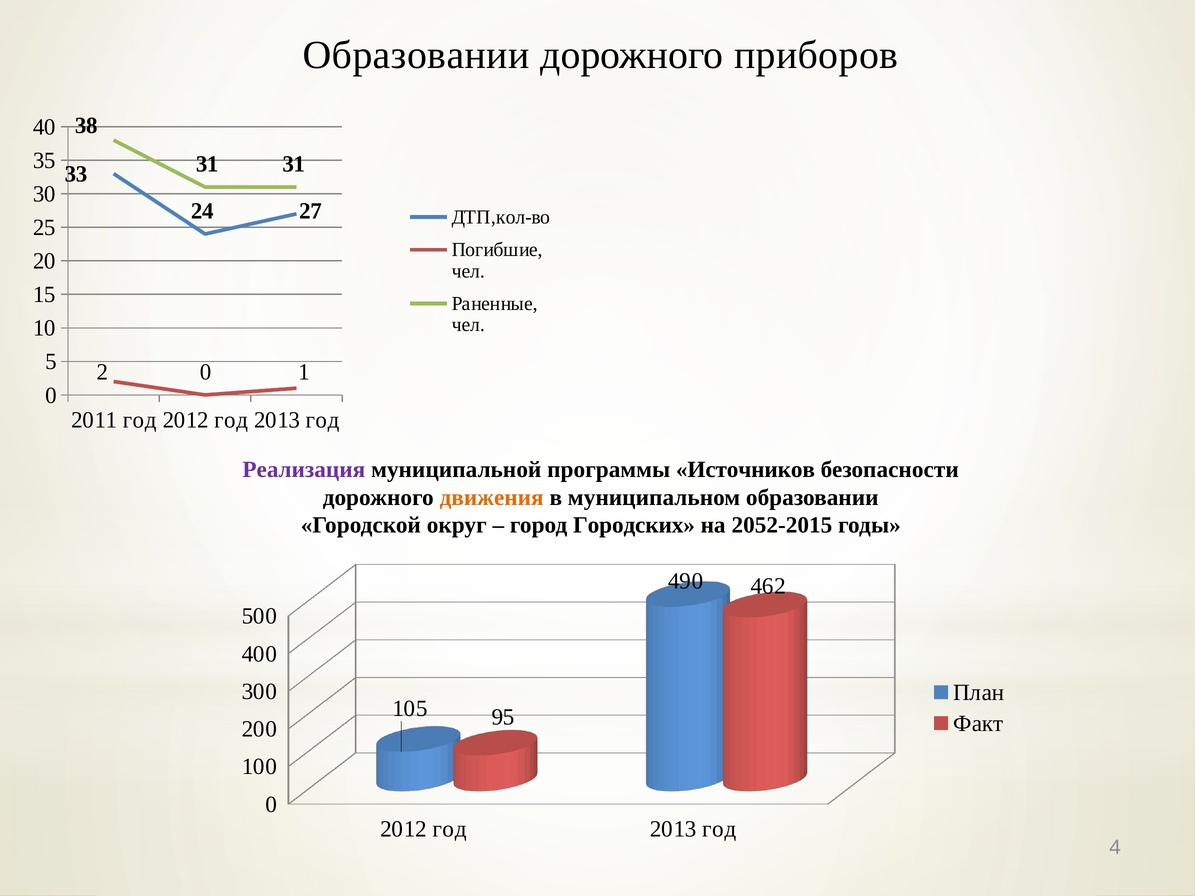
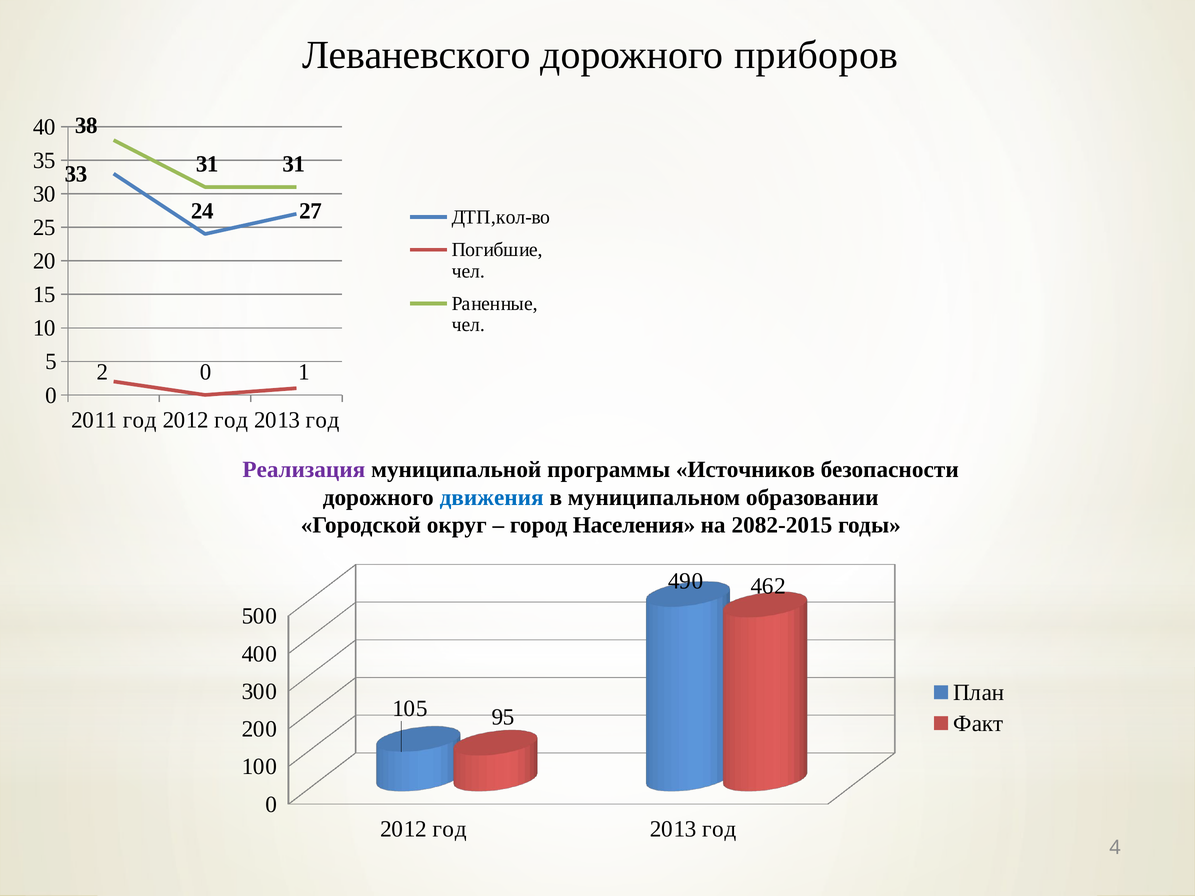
Образовании at (416, 55): Образовании -> Леваневского
движения colour: orange -> blue
Городских: Городских -> Населения
2052-2015: 2052-2015 -> 2082-2015
